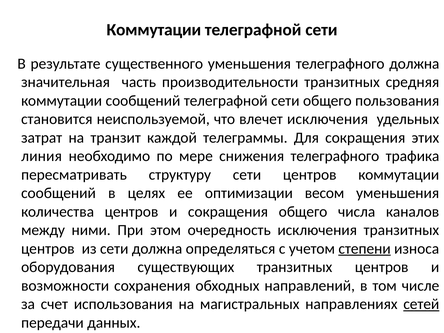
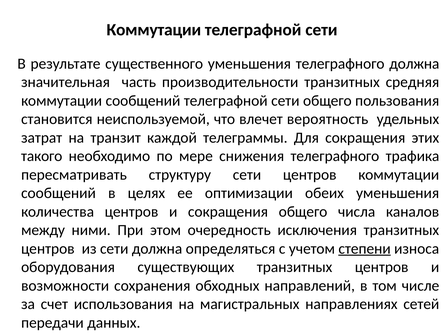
влечет исключения: исключения -> вероятность
линия: линия -> такого
весом: весом -> обеих
сетей underline: present -> none
